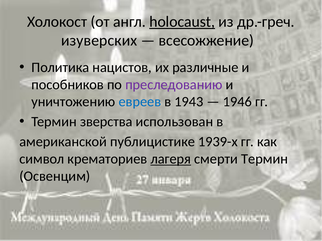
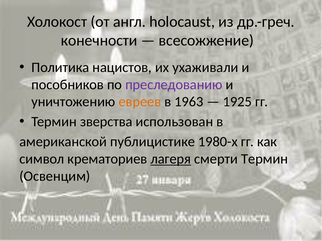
holocaust underline: present -> none
изуверских: изуверских -> конечности
различные: различные -> ухаживали
евреев colour: blue -> orange
1943: 1943 -> 1963
1946: 1946 -> 1925
1939-х: 1939-х -> 1980-х
